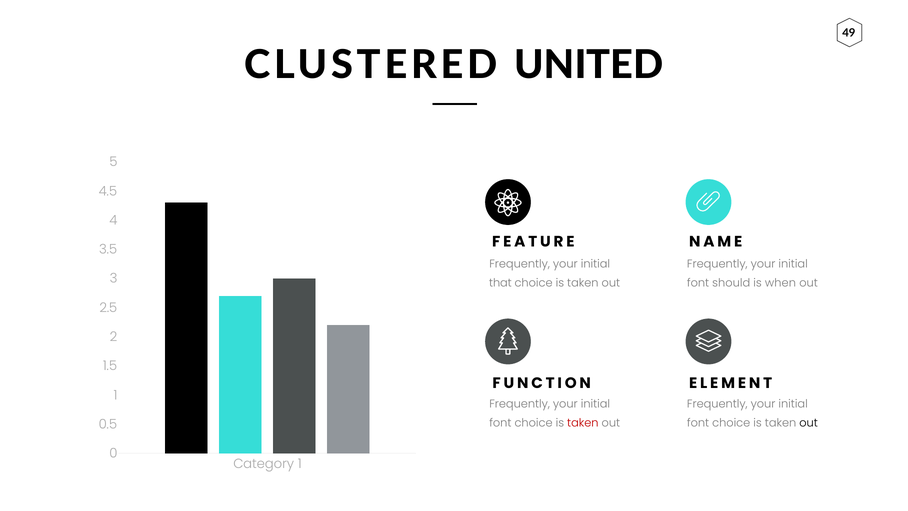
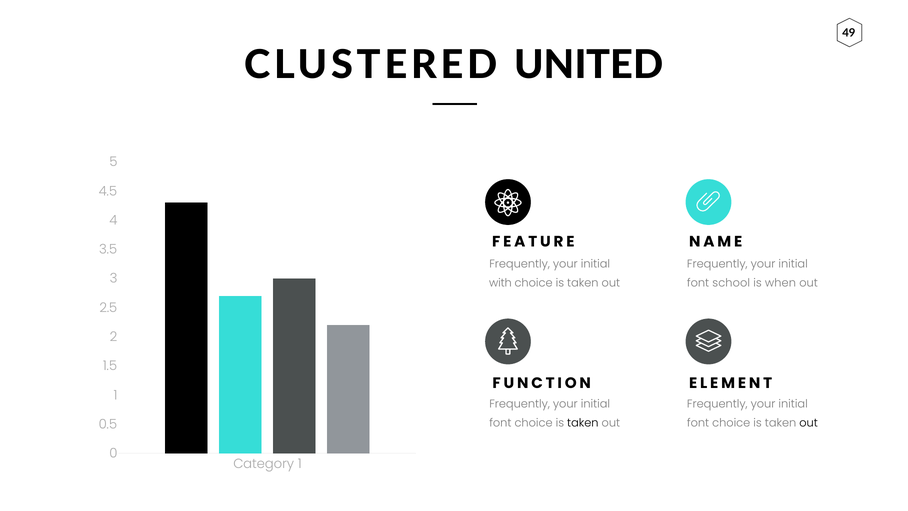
that: that -> with
should: should -> school
taken at (583, 423) colour: red -> black
